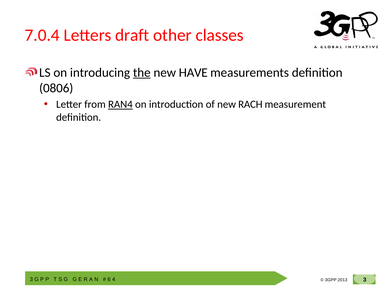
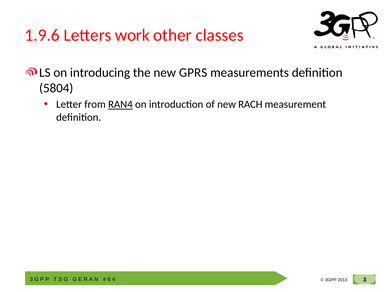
7.0.4: 7.0.4 -> 1.9.6
draft: draft -> work
the underline: present -> none
HAVE: HAVE -> GPRS
0806: 0806 -> 5804
